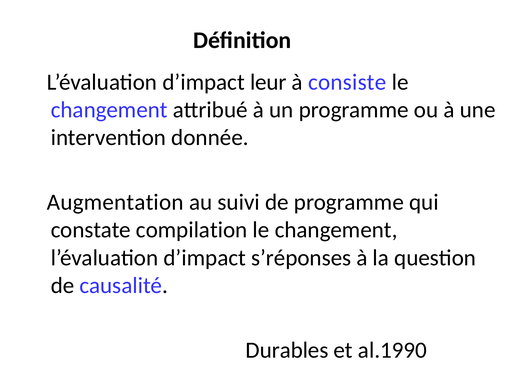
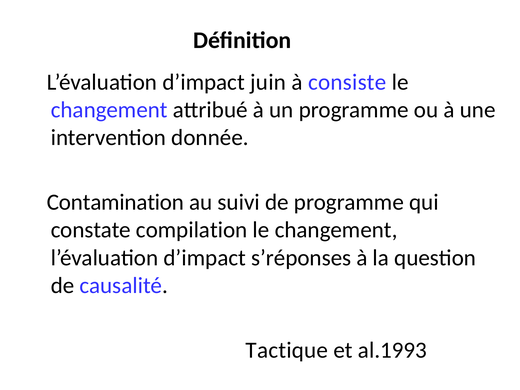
leur: leur -> juin
Augmentation: Augmentation -> Contamination
Durables: Durables -> Tactique
al.1990: al.1990 -> al.1993
